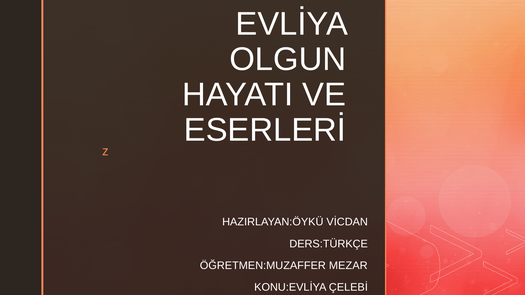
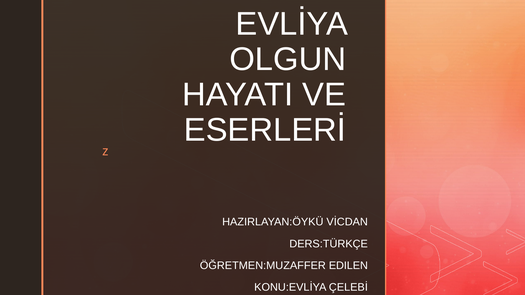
MEZAR: MEZAR -> EDILEN
